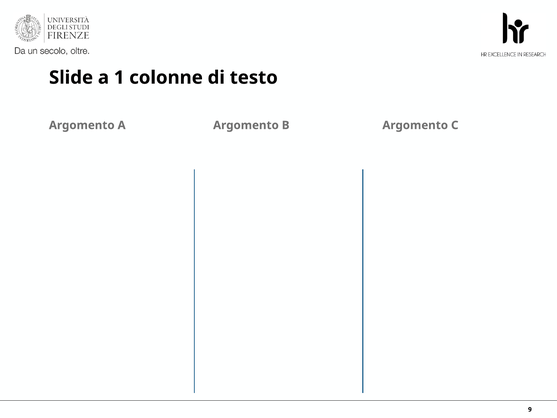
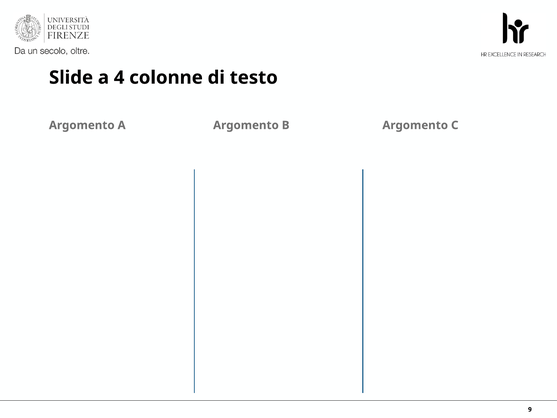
1: 1 -> 4
